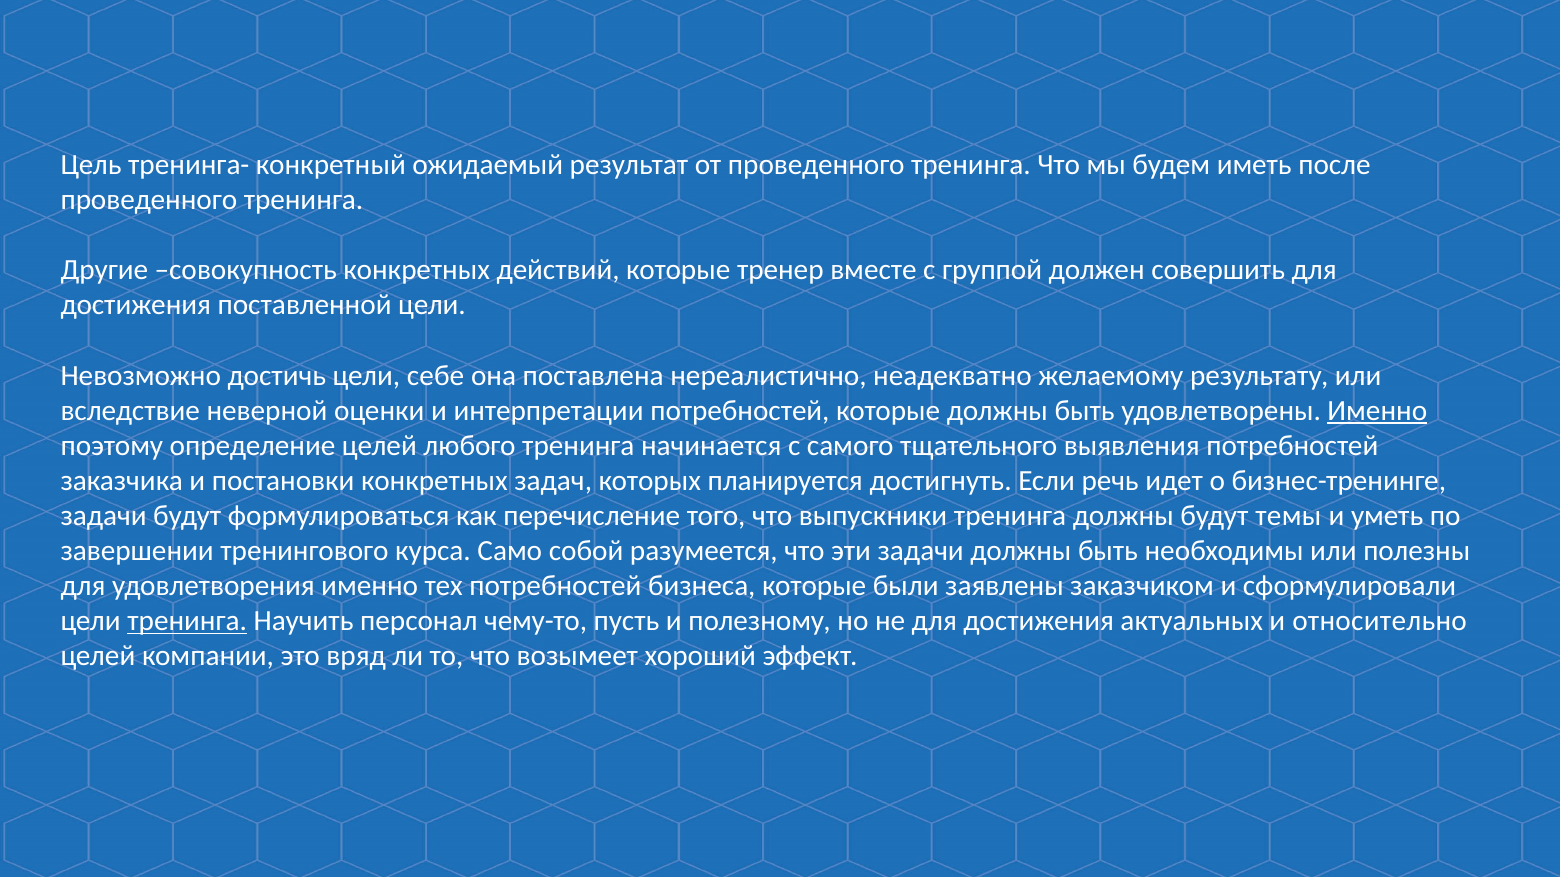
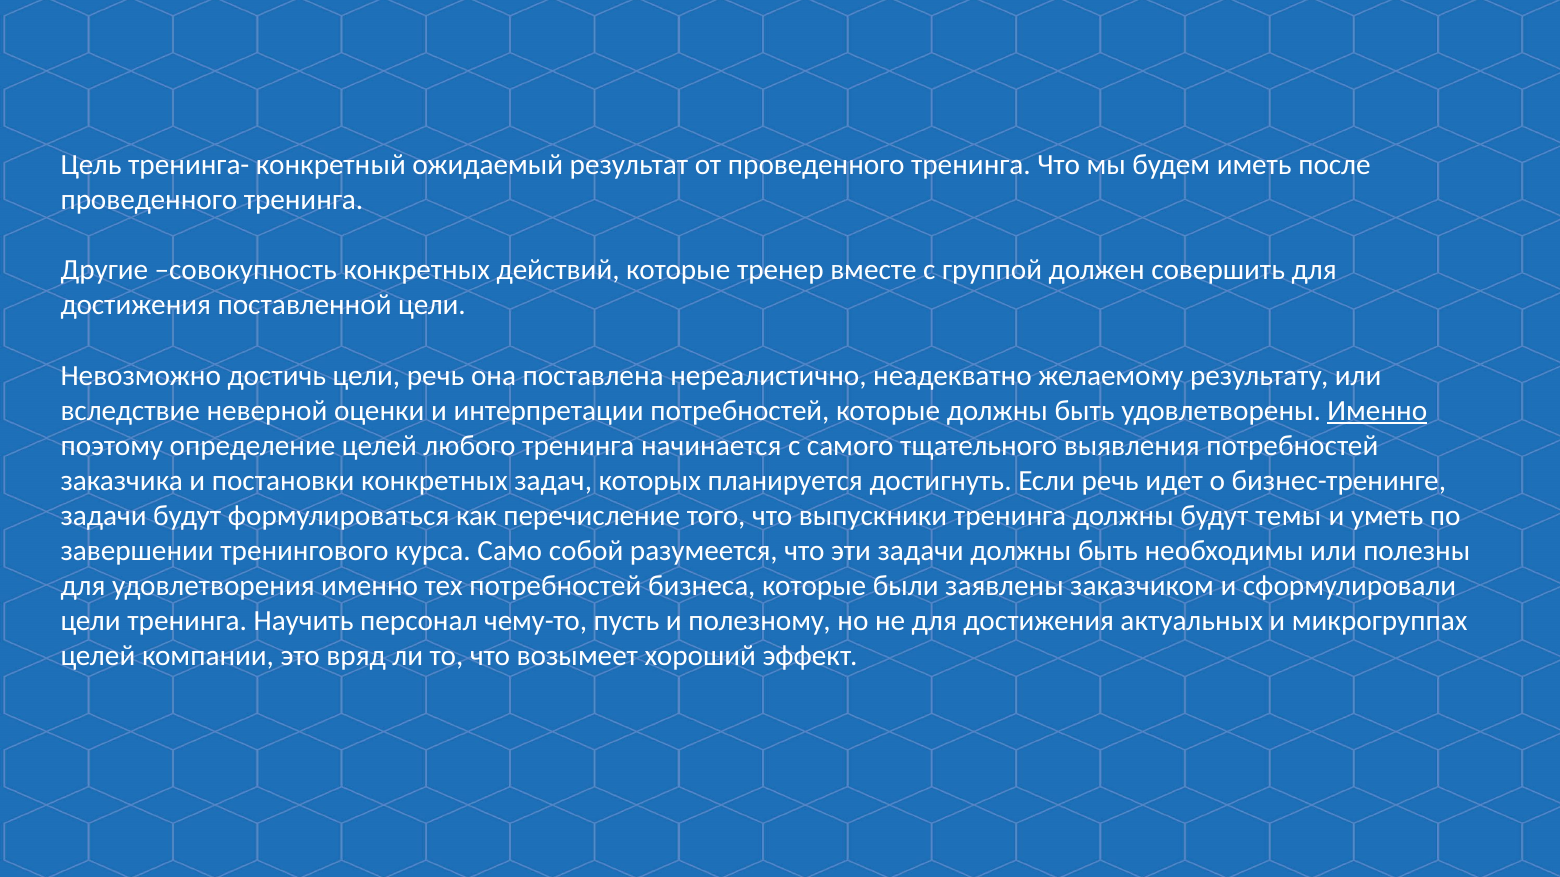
цели себе: себе -> речь
тренинга at (187, 621) underline: present -> none
относительно: относительно -> микрогруппах
